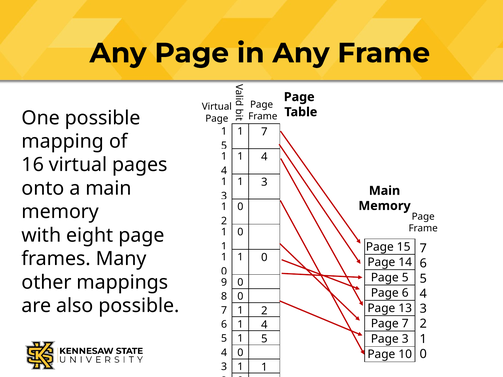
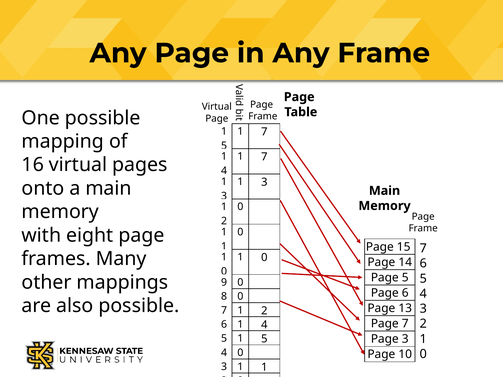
4 at (264, 157): 4 -> 7
